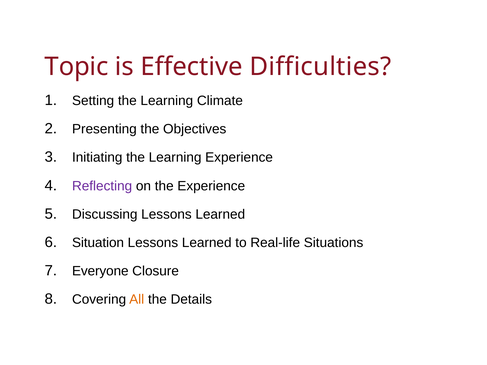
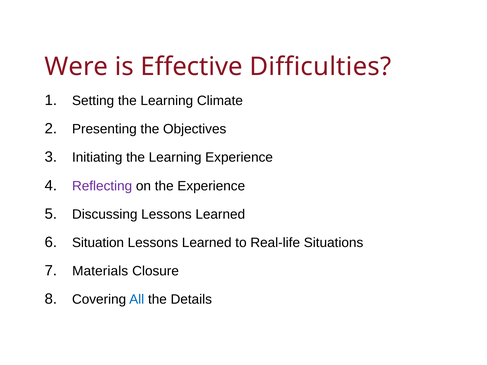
Topic: Topic -> Were
Everyone: Everyone -> Materials
All colour: orange -> blue
